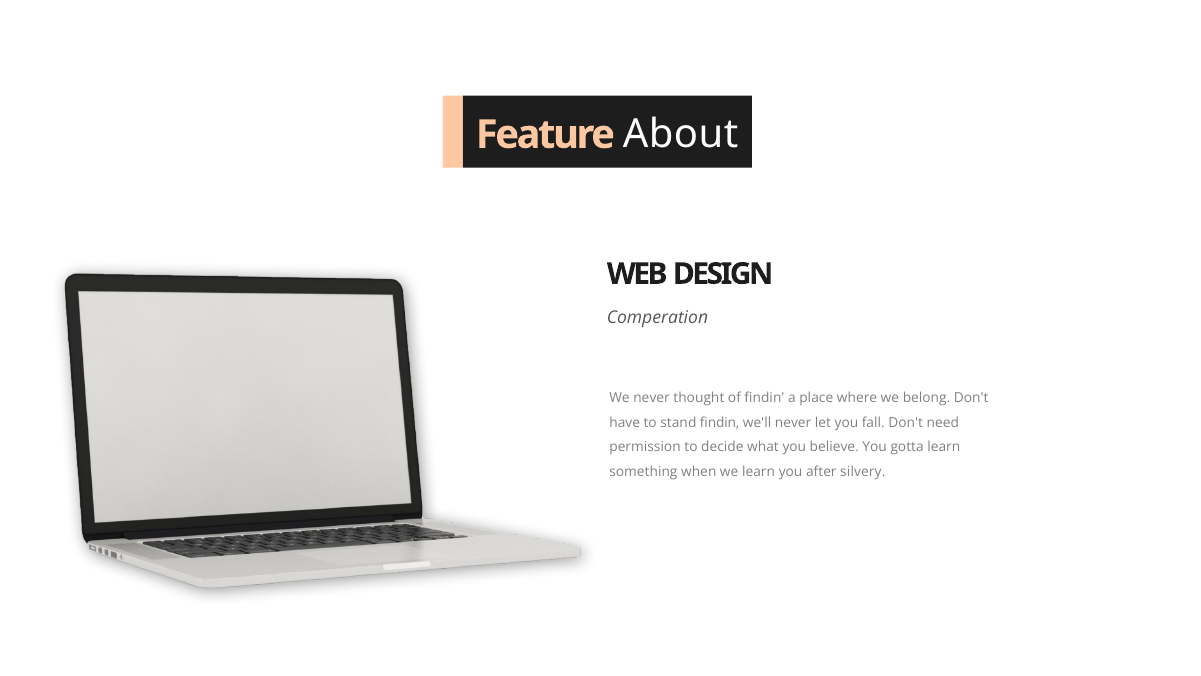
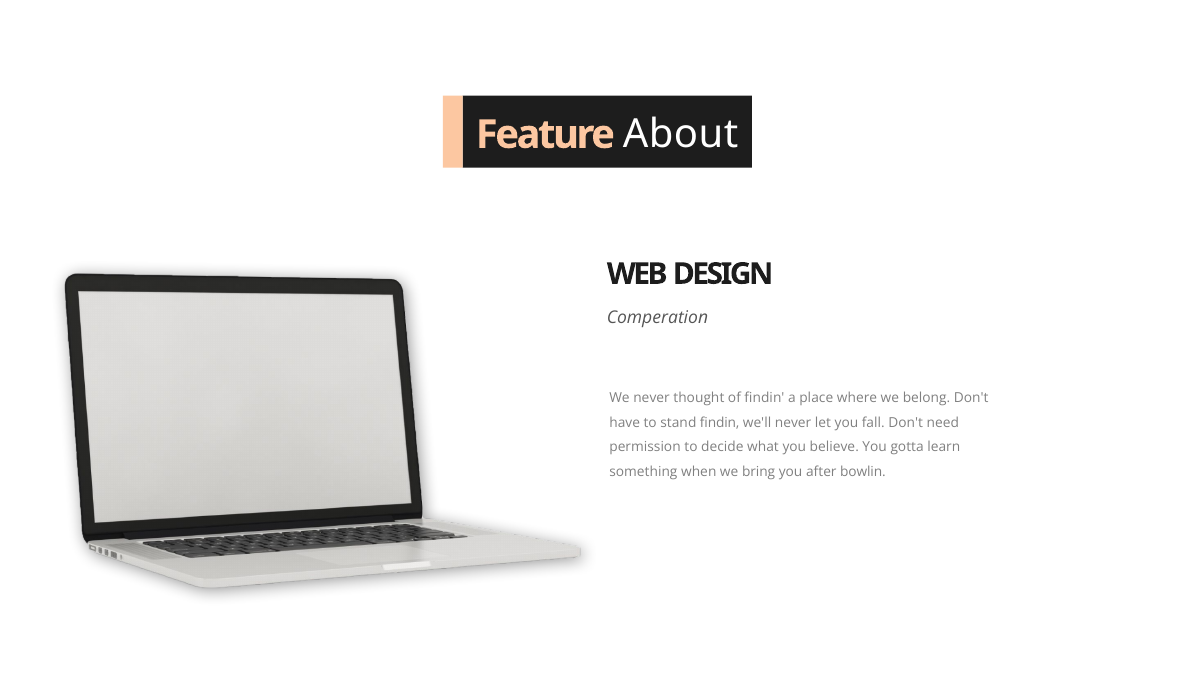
we learn: learn -> bring
silvery: silvery -> bowlin
